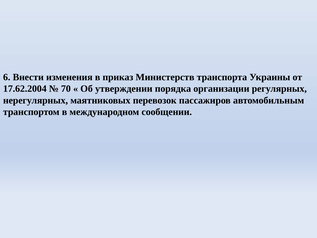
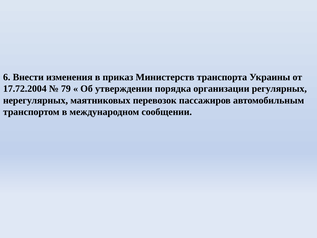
17.62.2004: 17.62.2004 -> 17.72.2004
70: 70 -> 79
